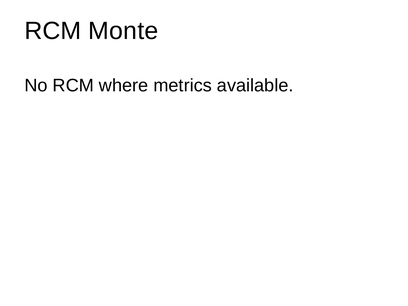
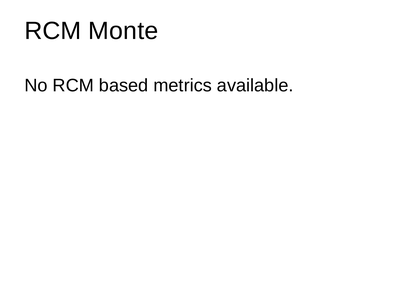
where: where -> based
